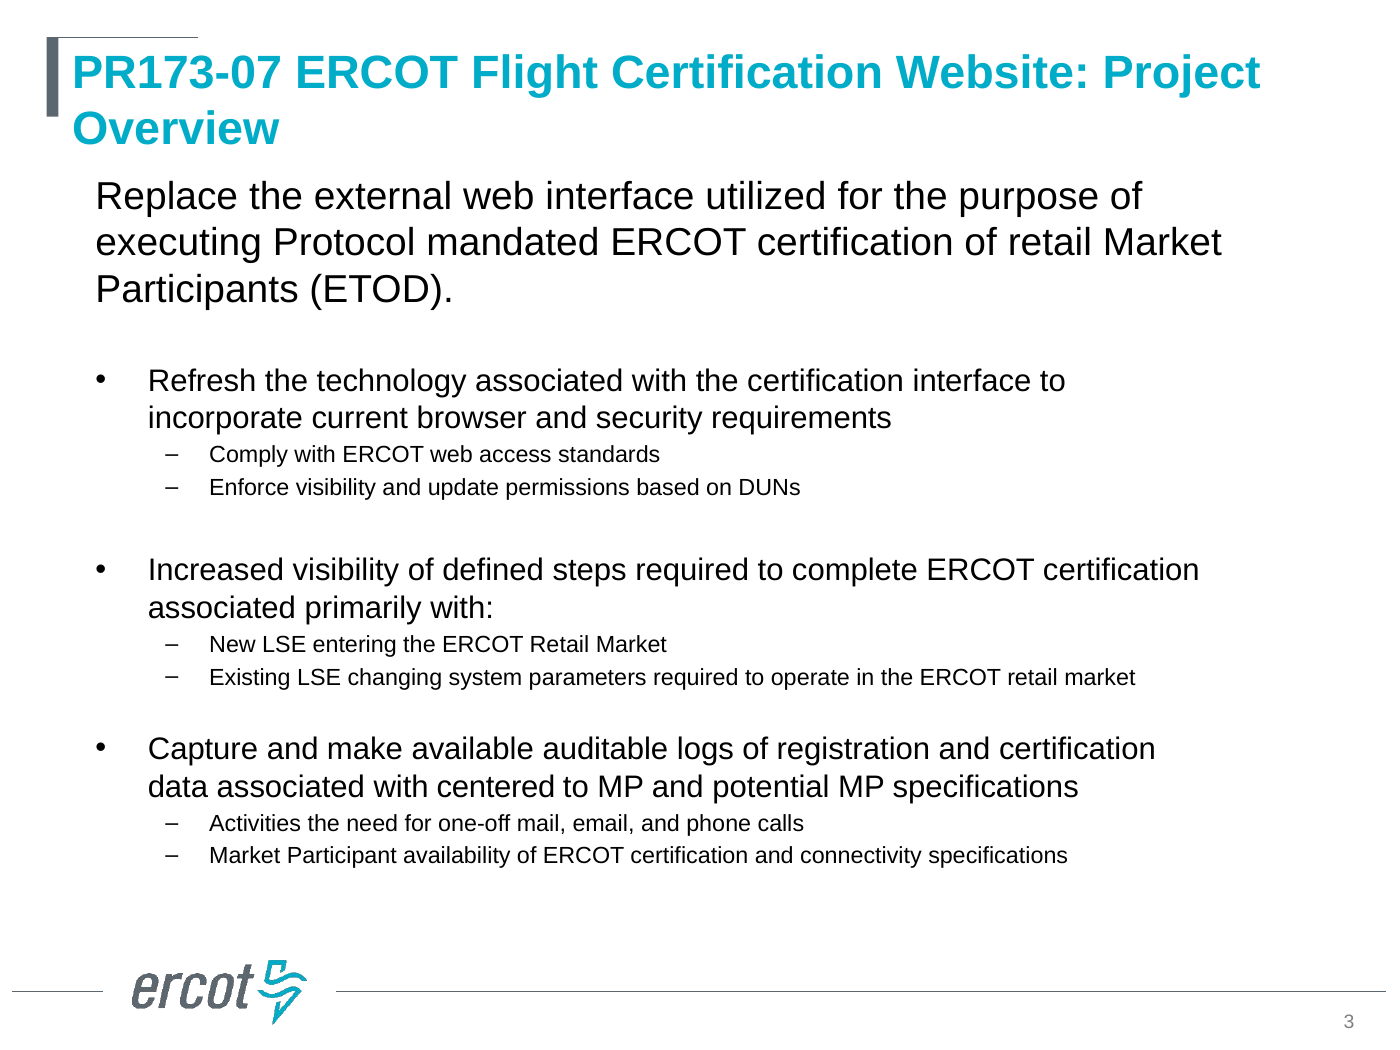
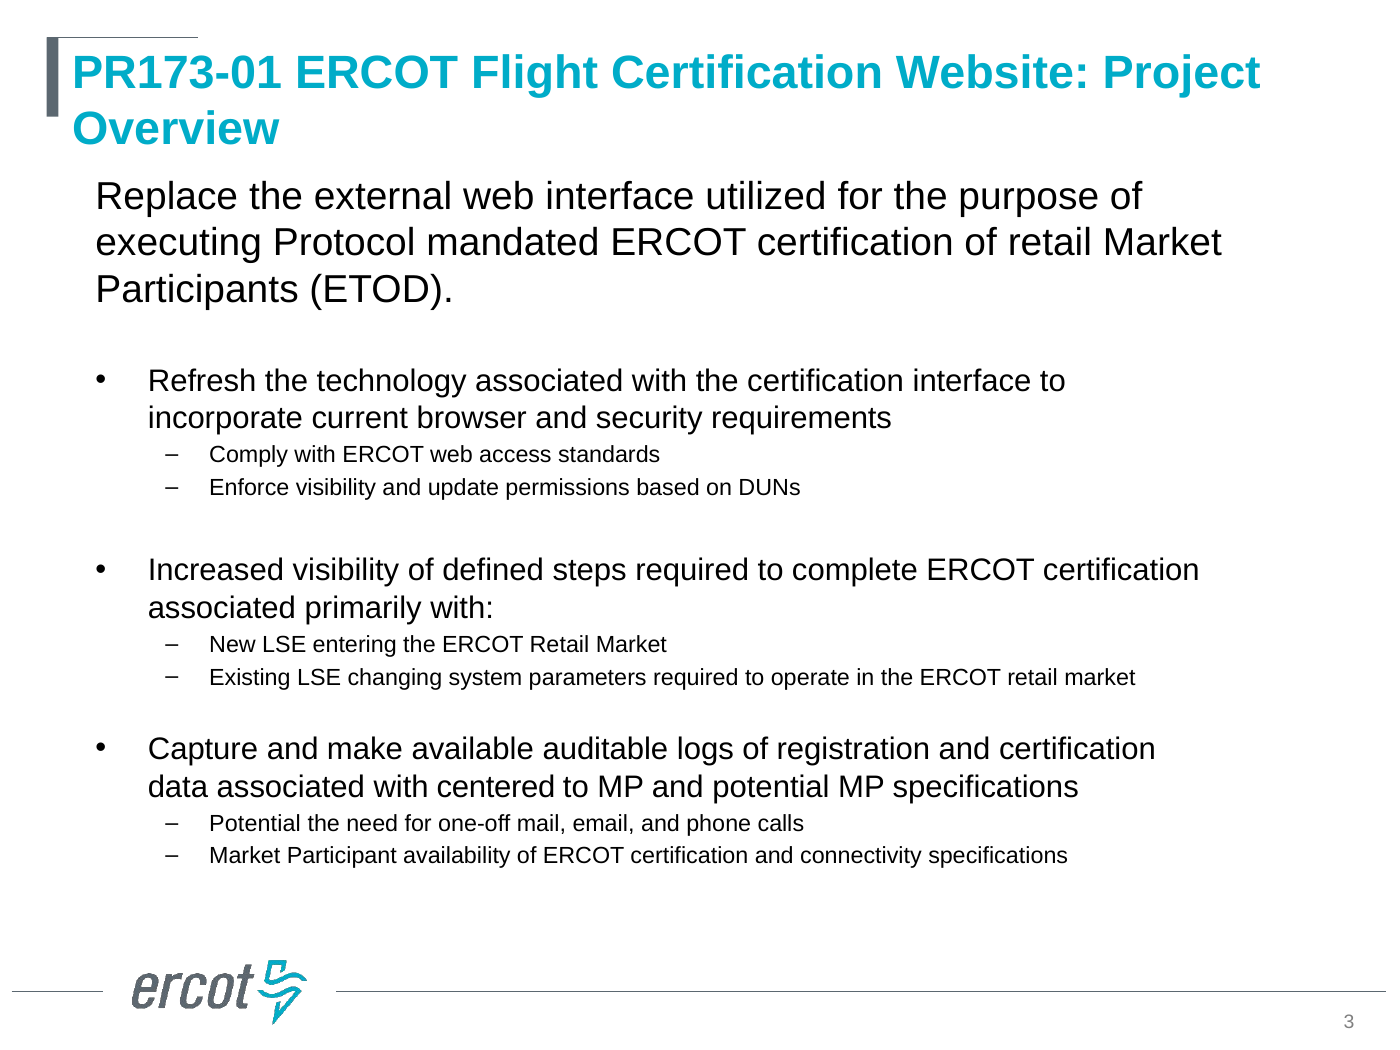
PR173-07: PR173-07 -> PR173-01
Activities at (255, 824): Activities -> Potential
